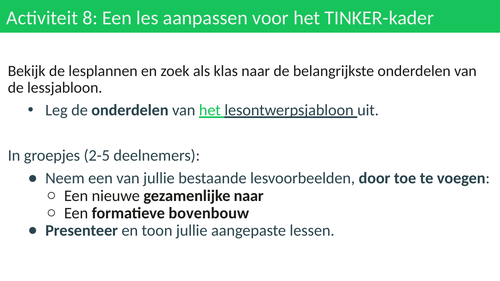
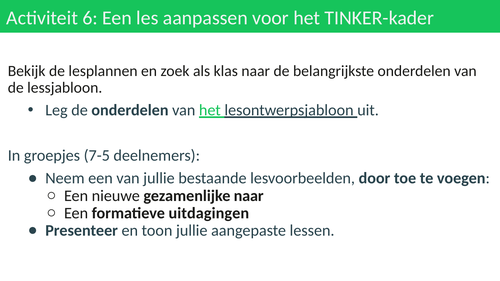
8: 8 -> 6
2-5: 2-5 -> 7-5
bovenbouw: bovenbouw -> uitdagingen
